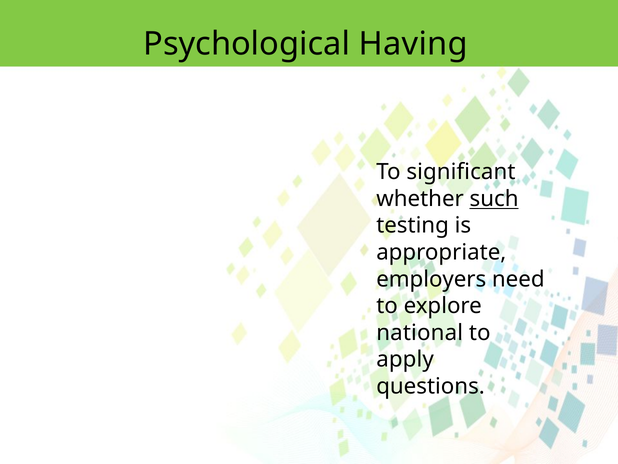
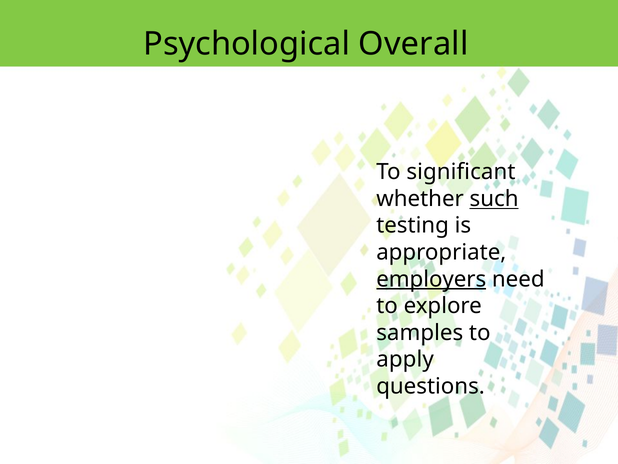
Having: Having -> Overall
employers underline: none -> present
national: national -> samples
